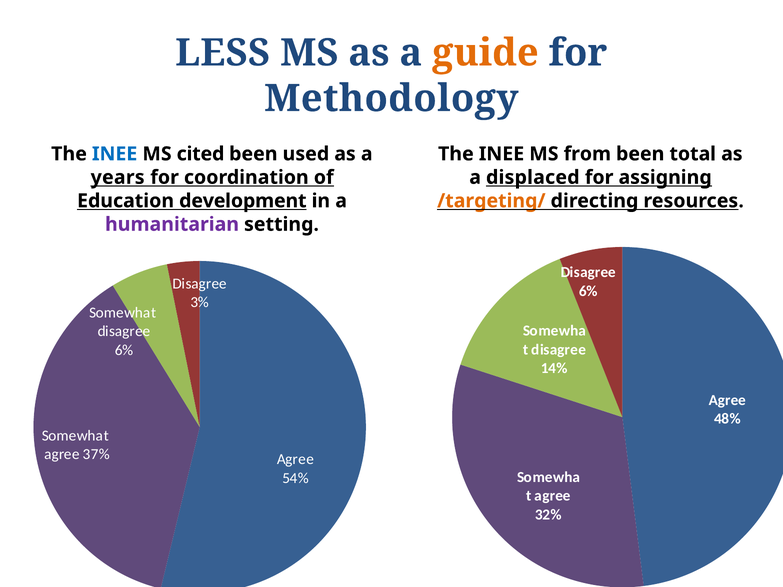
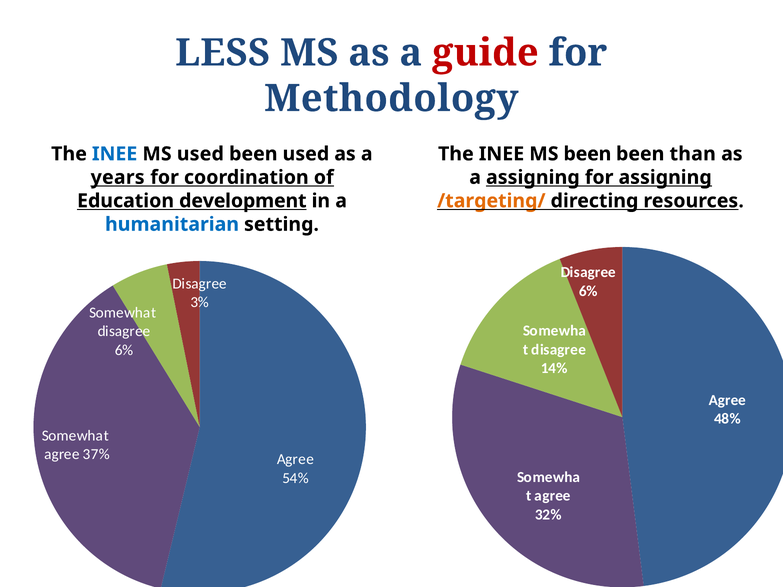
guide colour: orange -> red
MS cited: cited -> used
MS from: from -> been
total: total -> than
a displaced: displaced -> assigning
humanitarian colour: purple -> blue
